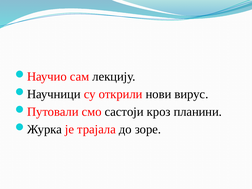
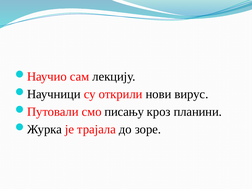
састоји: састоји -> писању
